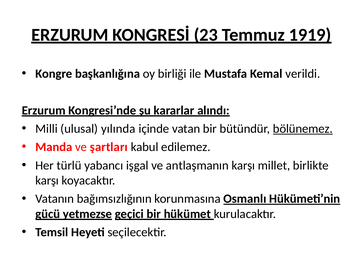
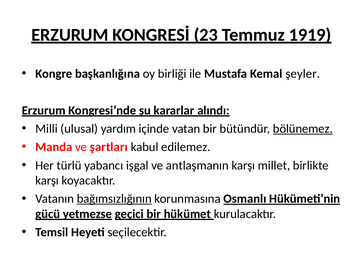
verildi: verildi -> şeyler
yılında: yılında -> yardım
bağımsızlığının underline: none -> present
